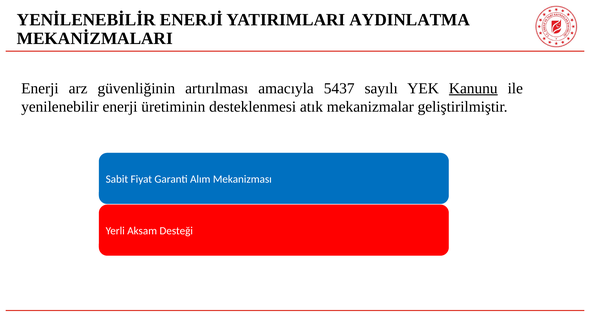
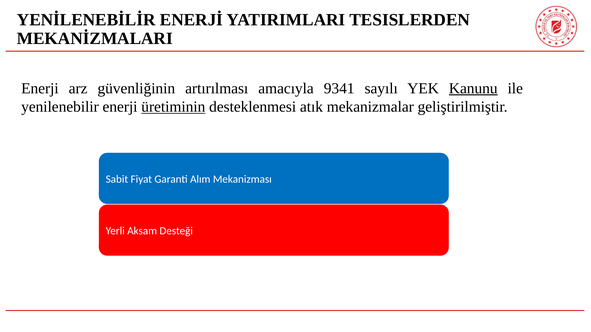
AYDINLATMA: AYDINLATMA -> TESISLERDEN
5437: 5437 -> 9341
üretiminin underline: none -> present
